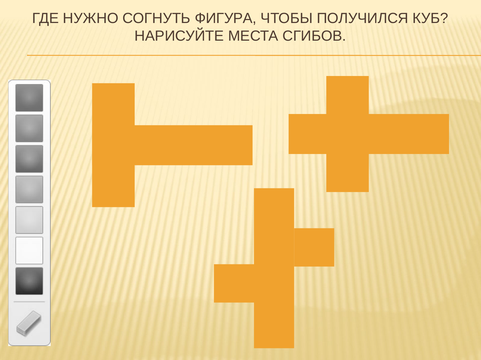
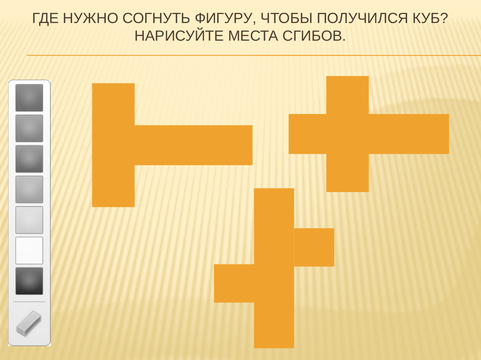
ФИГУРА: ФИГУРА -> ФИГУРУ
